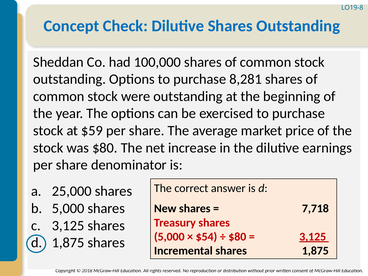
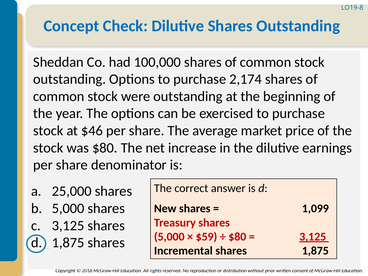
8,281: 8,281 -> 2,174
$59: $59 -> $46
7,718: 7,718 -> 1,099
$54: $54 -> $59
